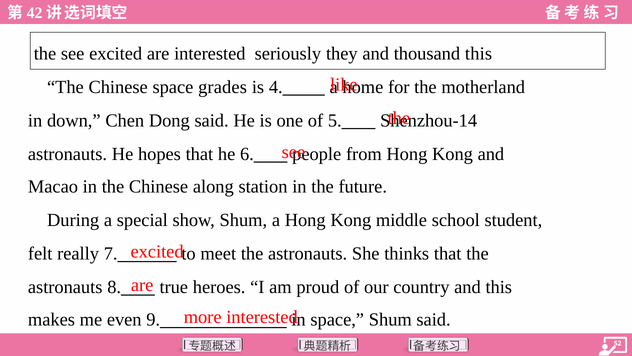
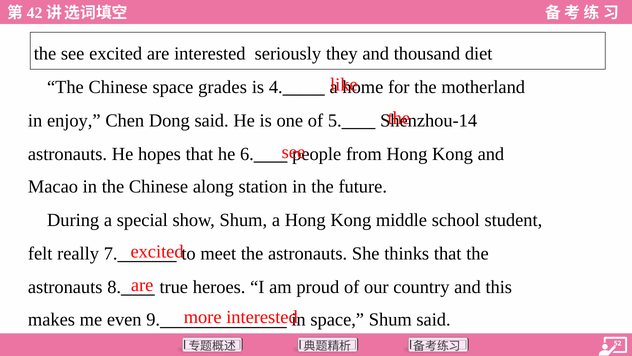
thousand this: this -> diet
down: down -> enjoy
